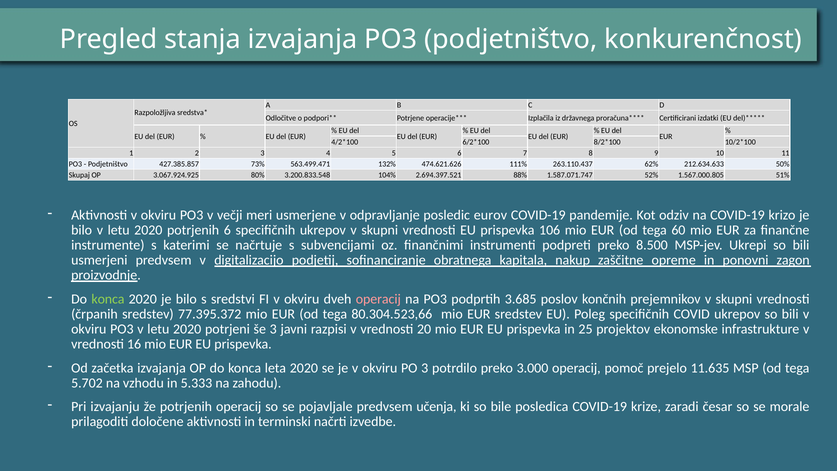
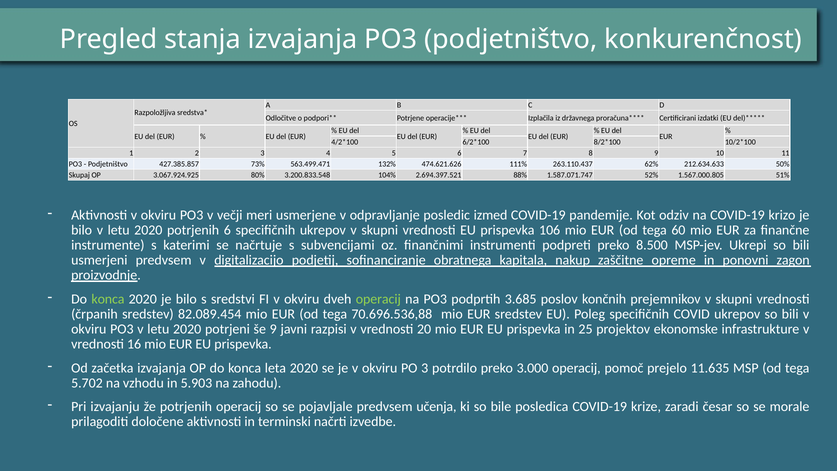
eurov: eurov -> izmed
operacij at (378, 299) colour: pink -> light green
77.395.372: 77.395.372 -> 82.089.454
80.304.523,66: 80.304.523,66 -> 70.696.536,88
še 3: 3 -> 9
5.333: 5.333 -> 5.903
